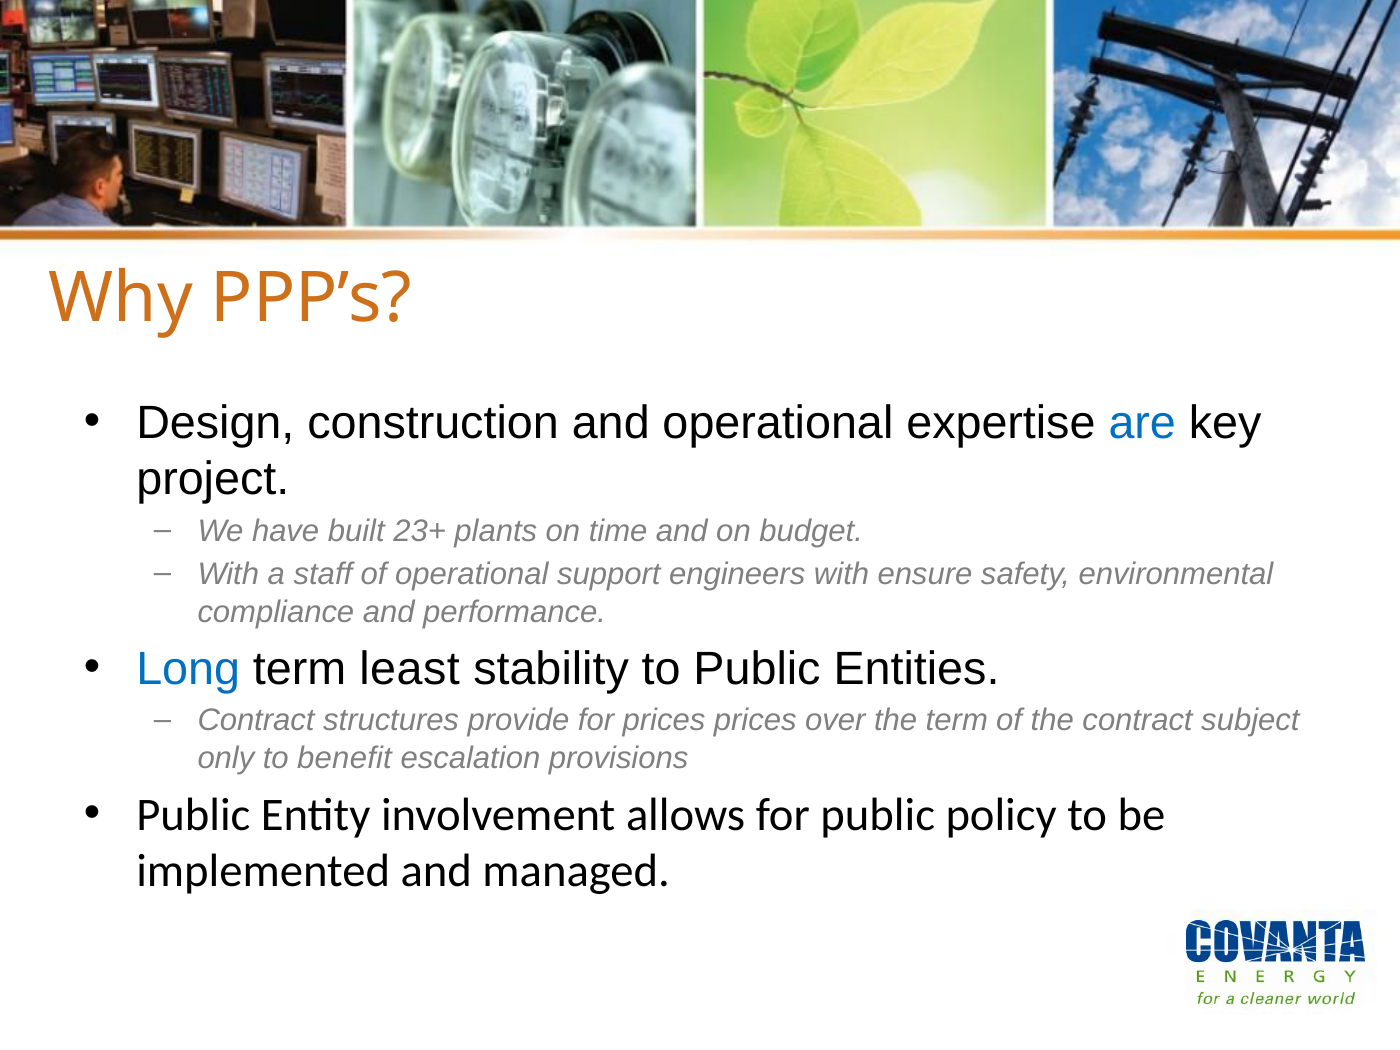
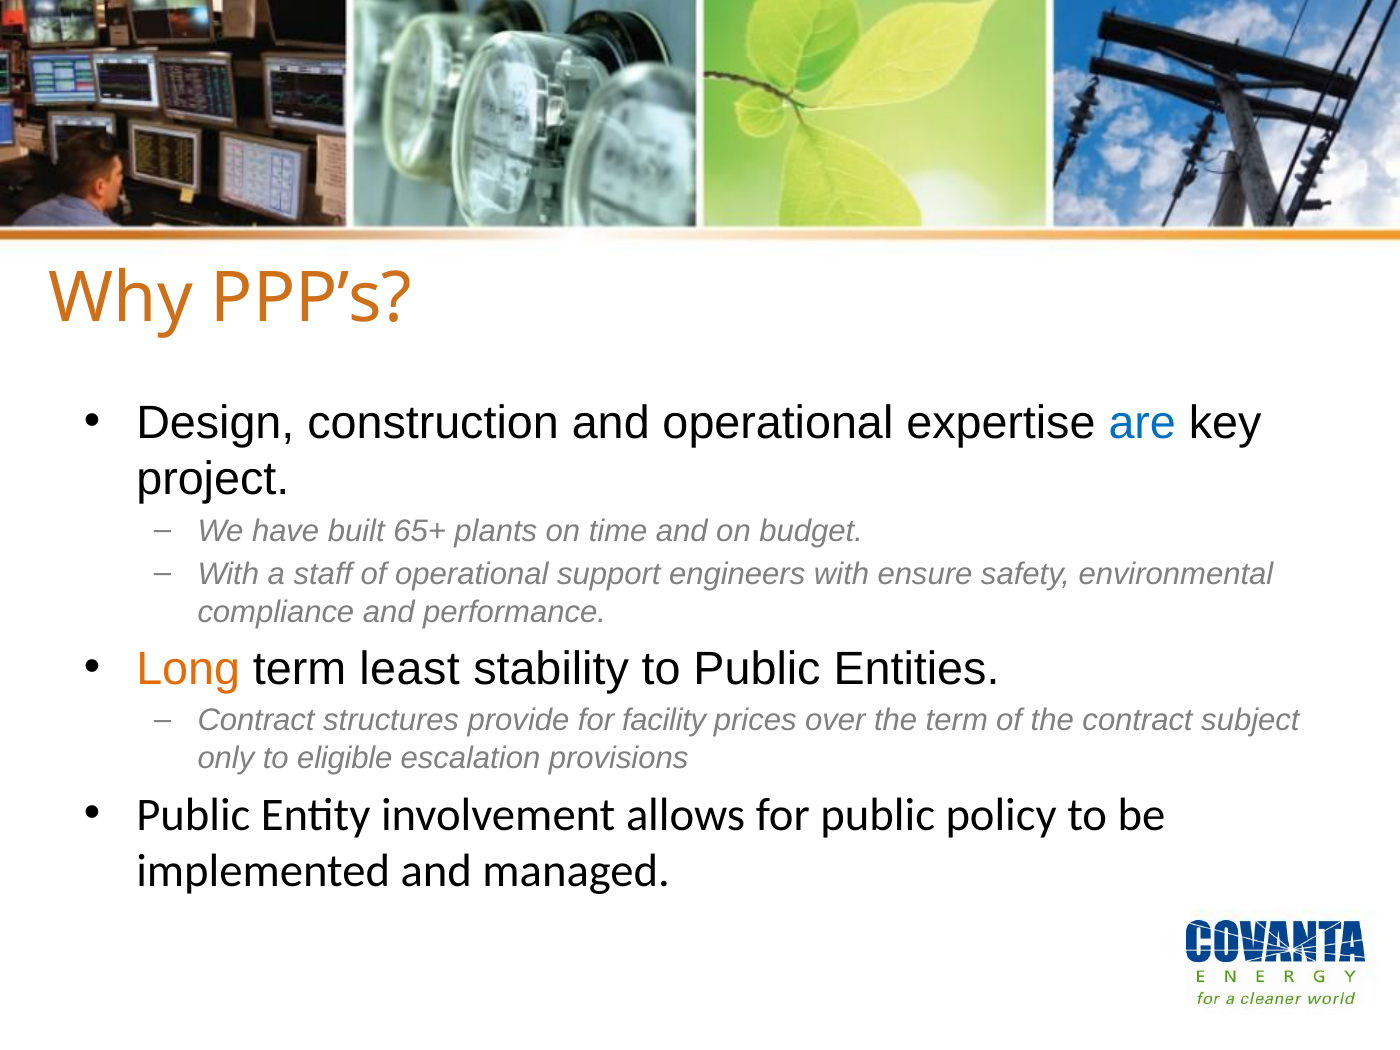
23+: 23+ -> 65+
Long colour: blue -> orange
for prices: prices -> facility
benefit: benefit -> eligible
